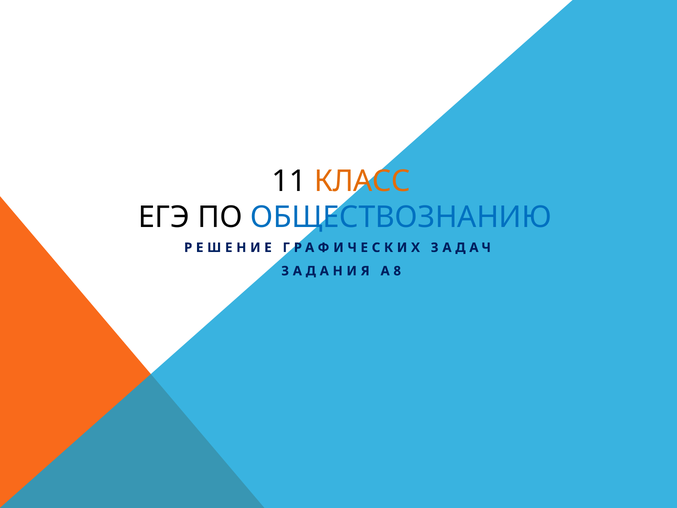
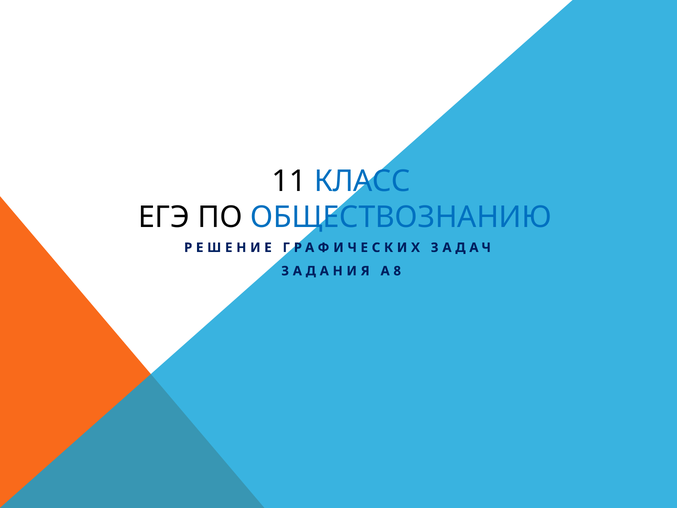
КЛАСС colour: orange -> blue
